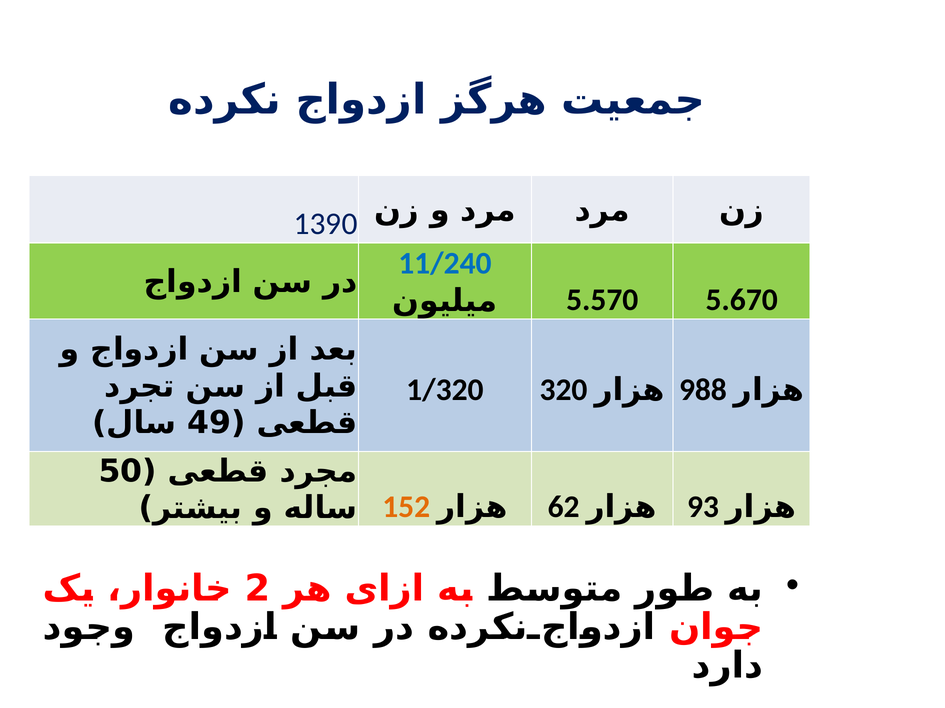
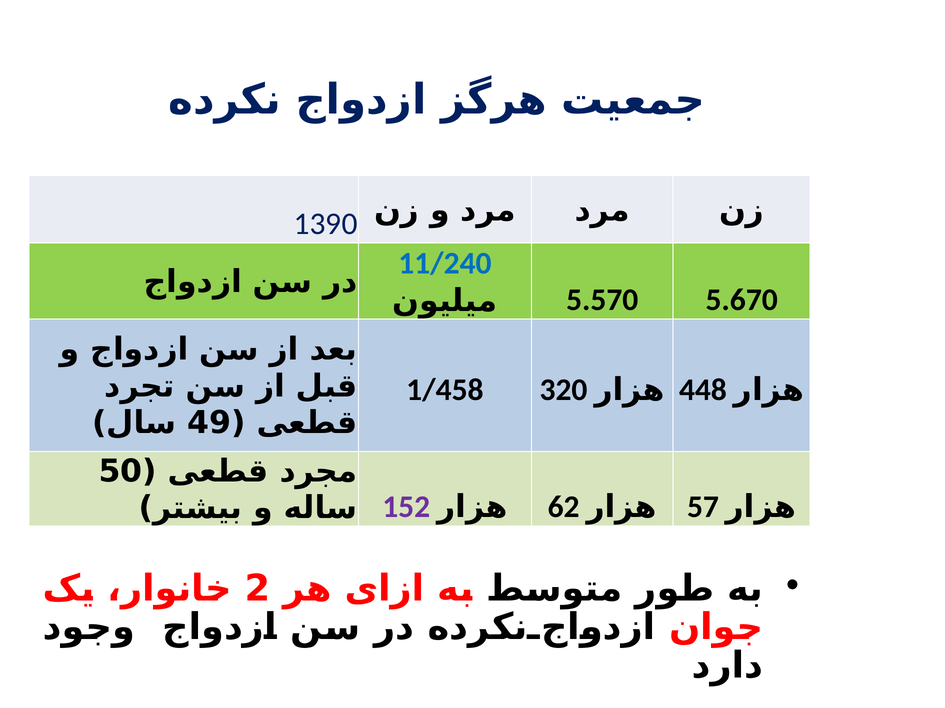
1/320: 1/320 -> 1/458
988: 988 -> 448
152 colour: orange -> purple
93: 93 -> 57
